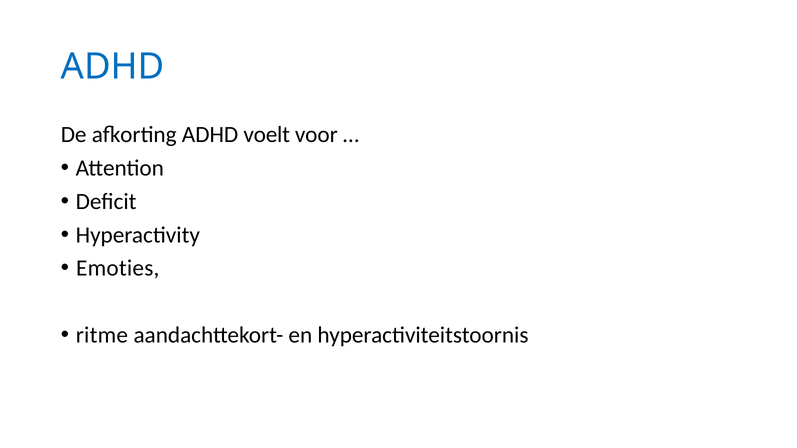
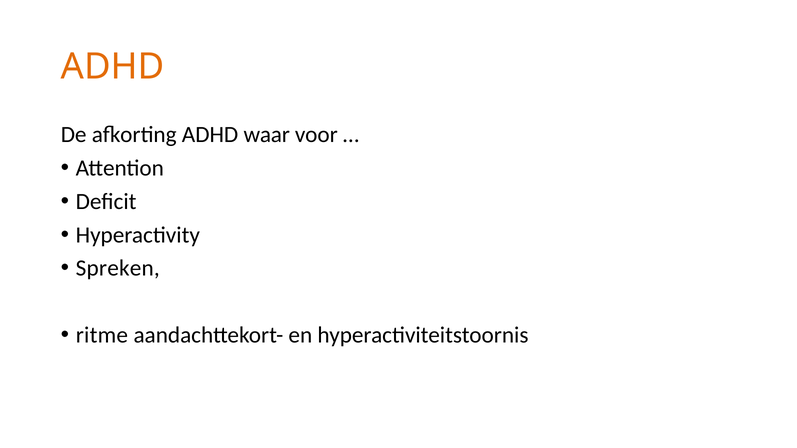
ADHD at (113, 67) colour: blue -> orange
voelt: voelt -> waar
Emoties: Emoties -> Spreken
